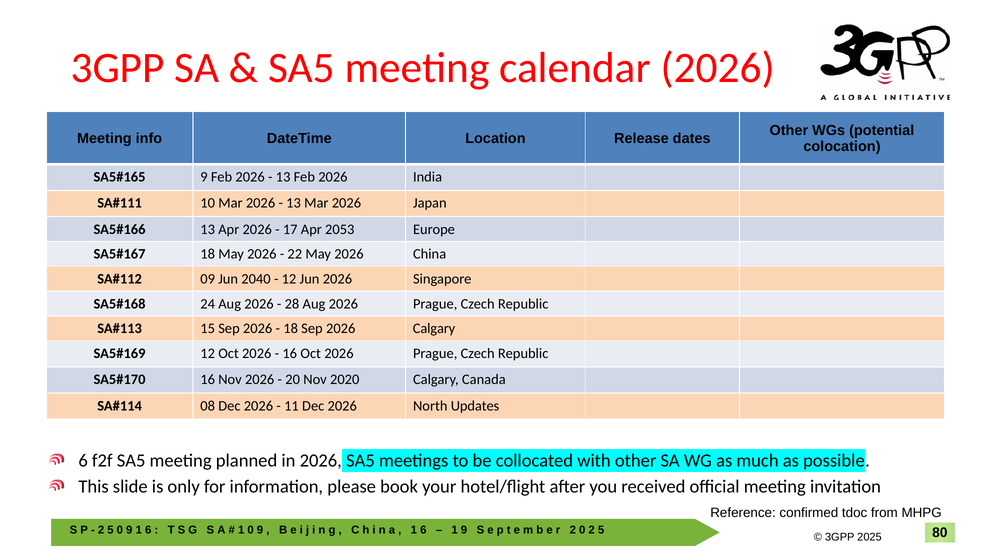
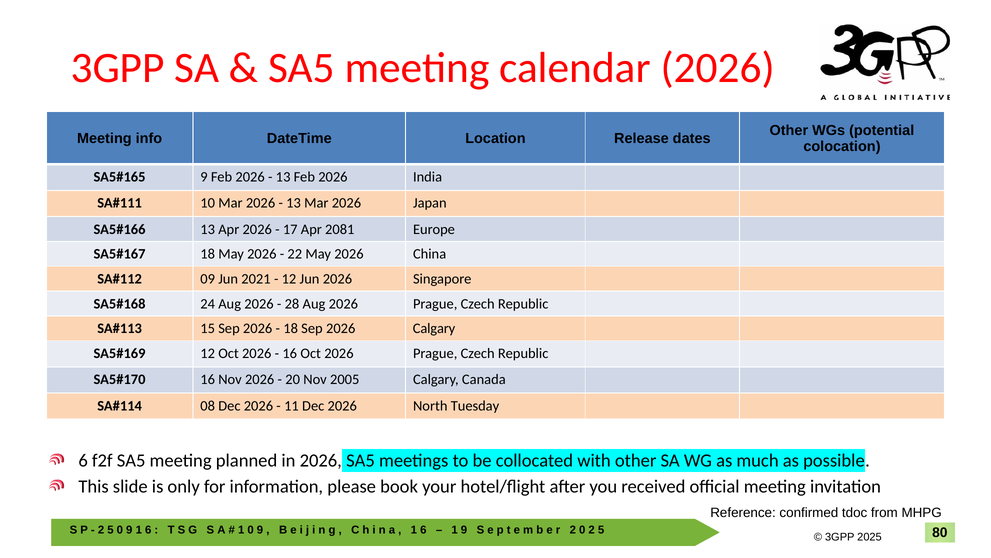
2053: 2053 -> 2081
2040: 2040 -> 2021
2020: 2020 -> 2005
Updates: Updates -> Tuesday
